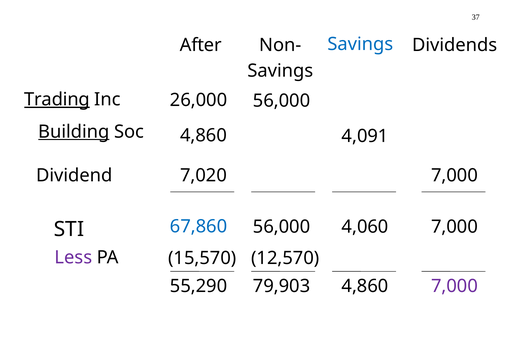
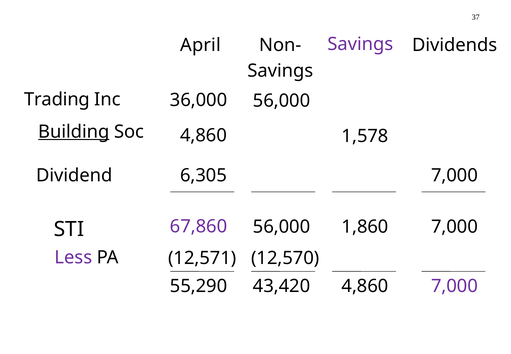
Savings at (360, 44) colour: blue -> purple
After: After -> April
Trading underline: present -> none
26,000: 26,000 -> 36,000
4,091: 4,091 -> 1,578
7,020: 7,020 -> 6,305
67,860 colour: blue -> purple
4,060: 4,060 -> 1,860
15,570: 15,570 -> 12,571
79,903: 79,903 -> 43,420
